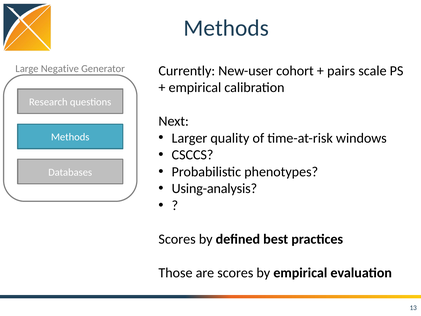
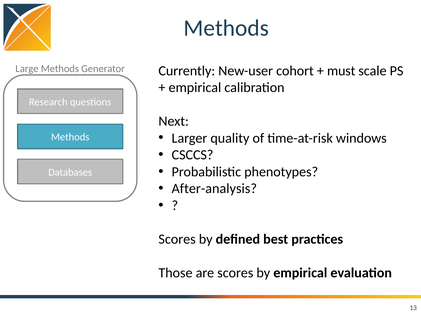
Large Negative: Negative -> Methods
pairs: pairs -> must
Using-analysis: Using-analysis -> After-analysis
